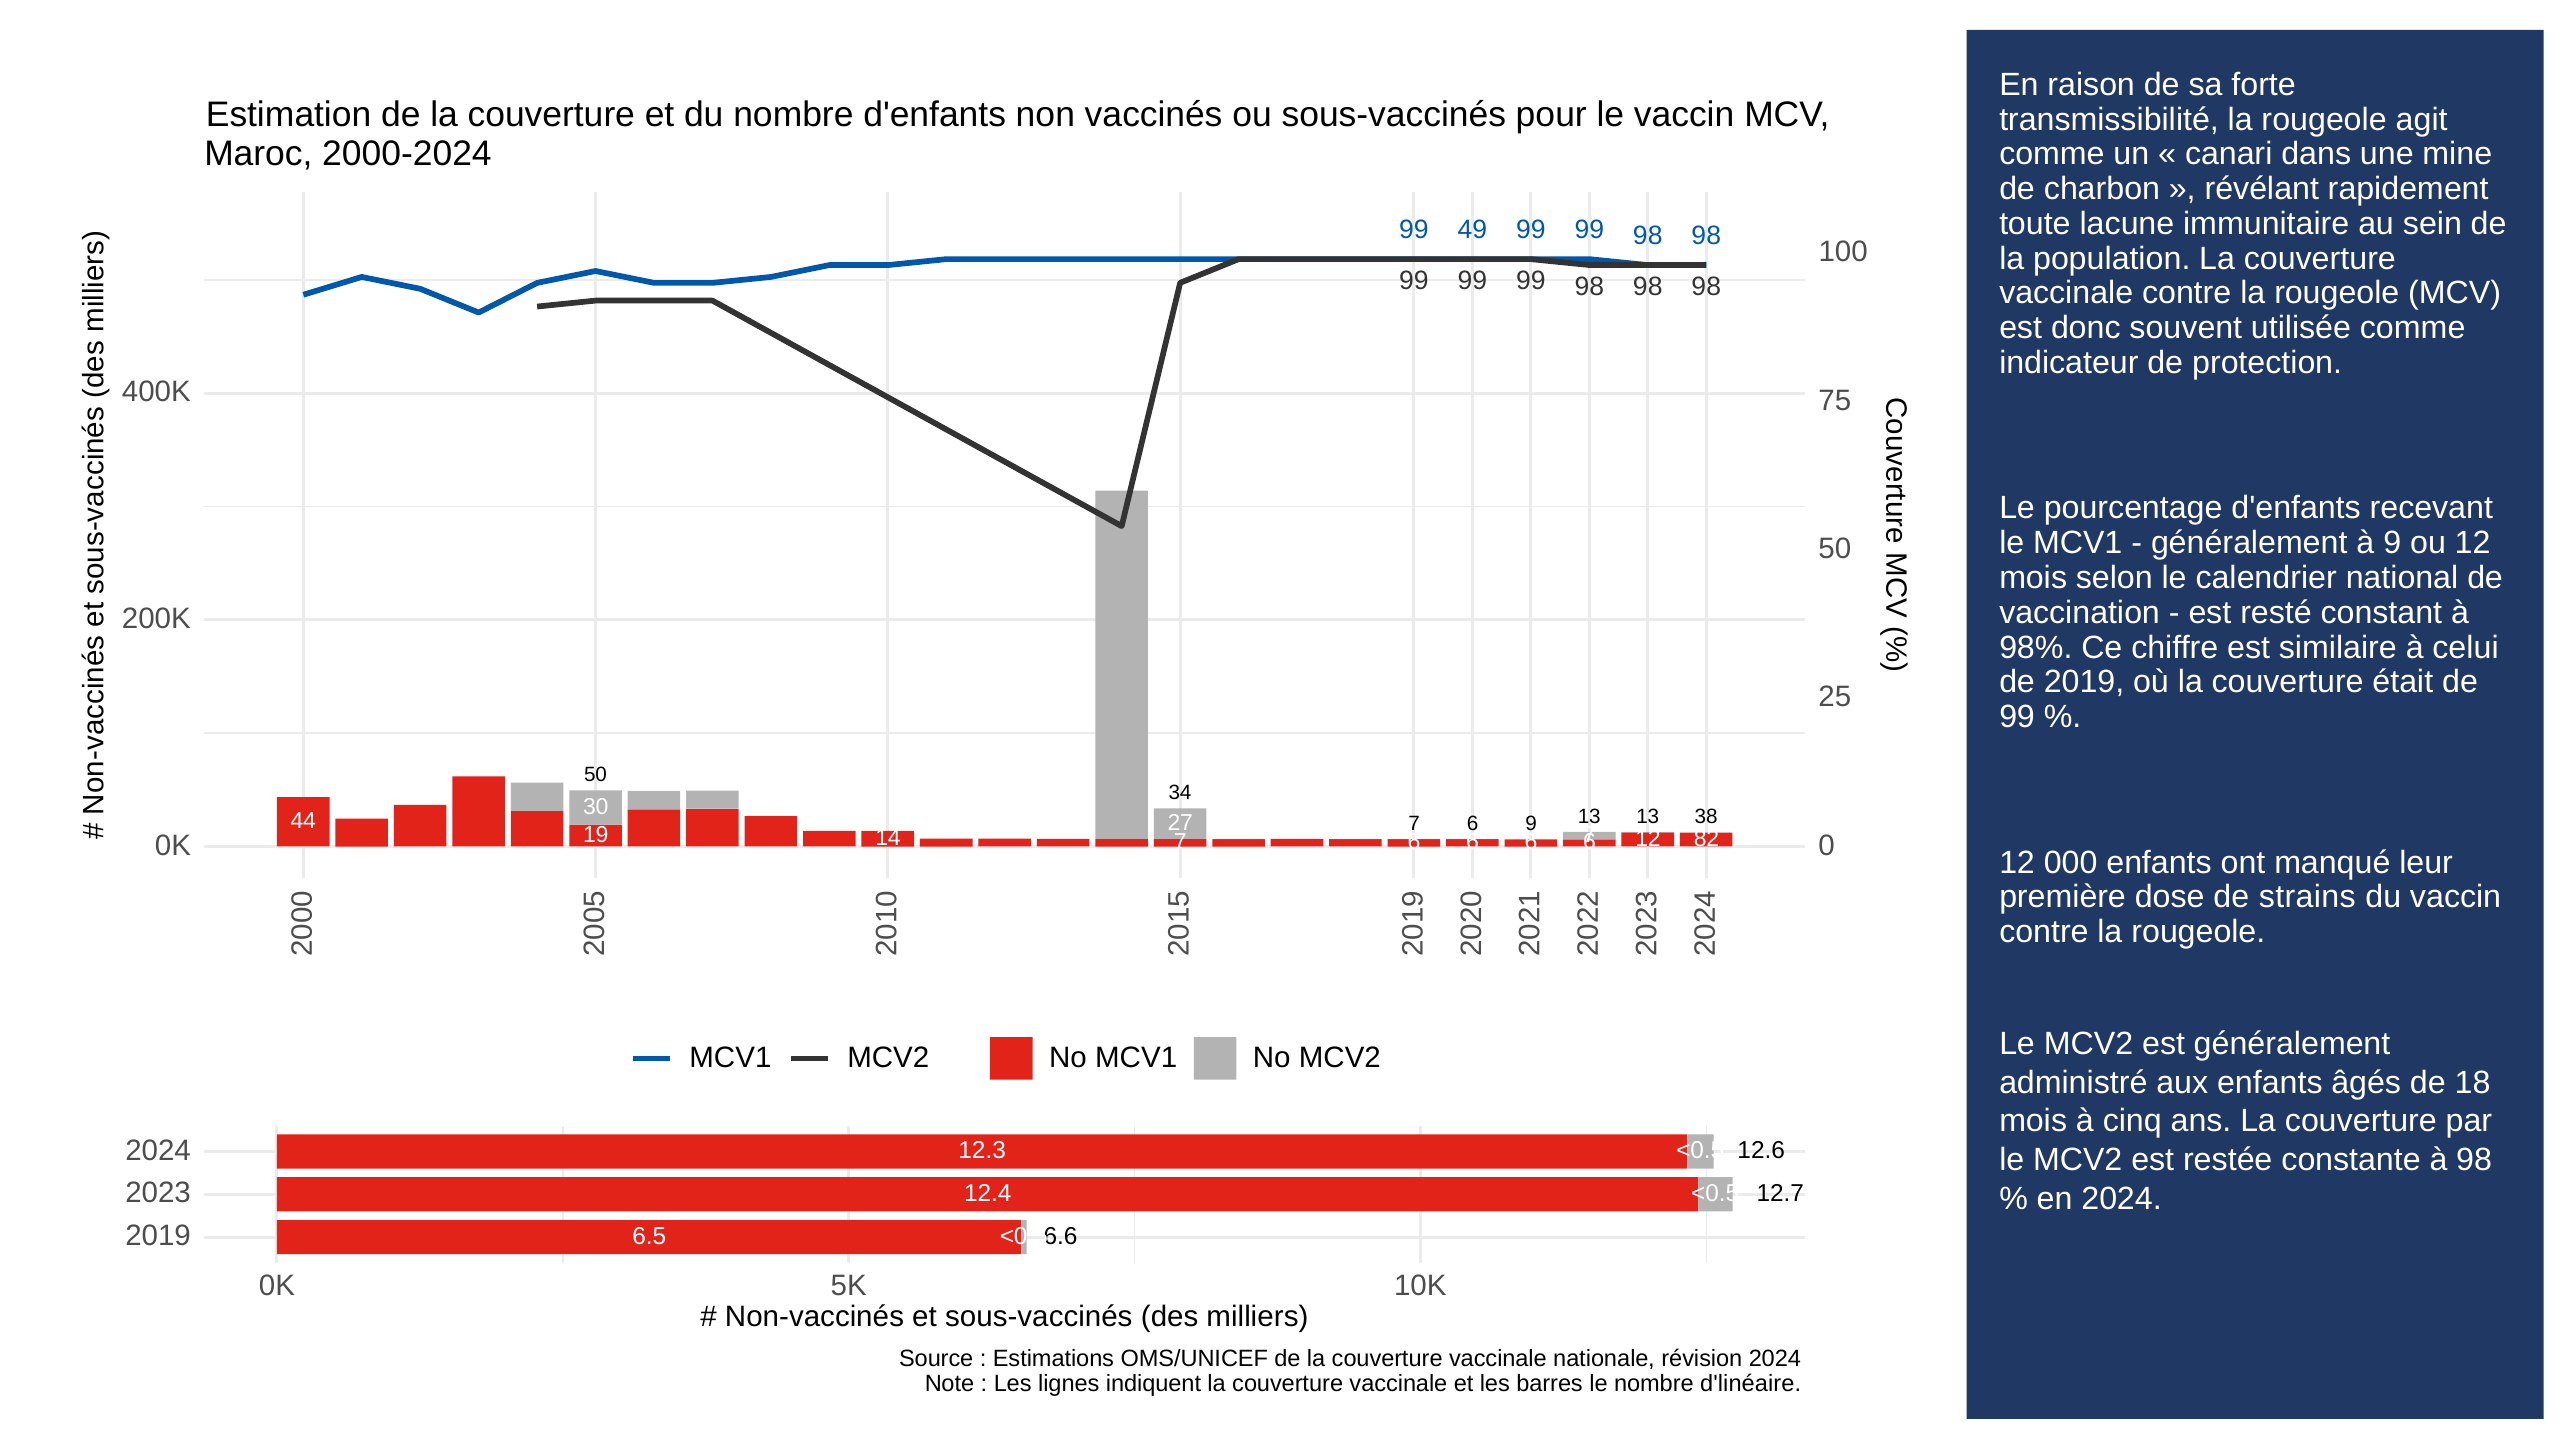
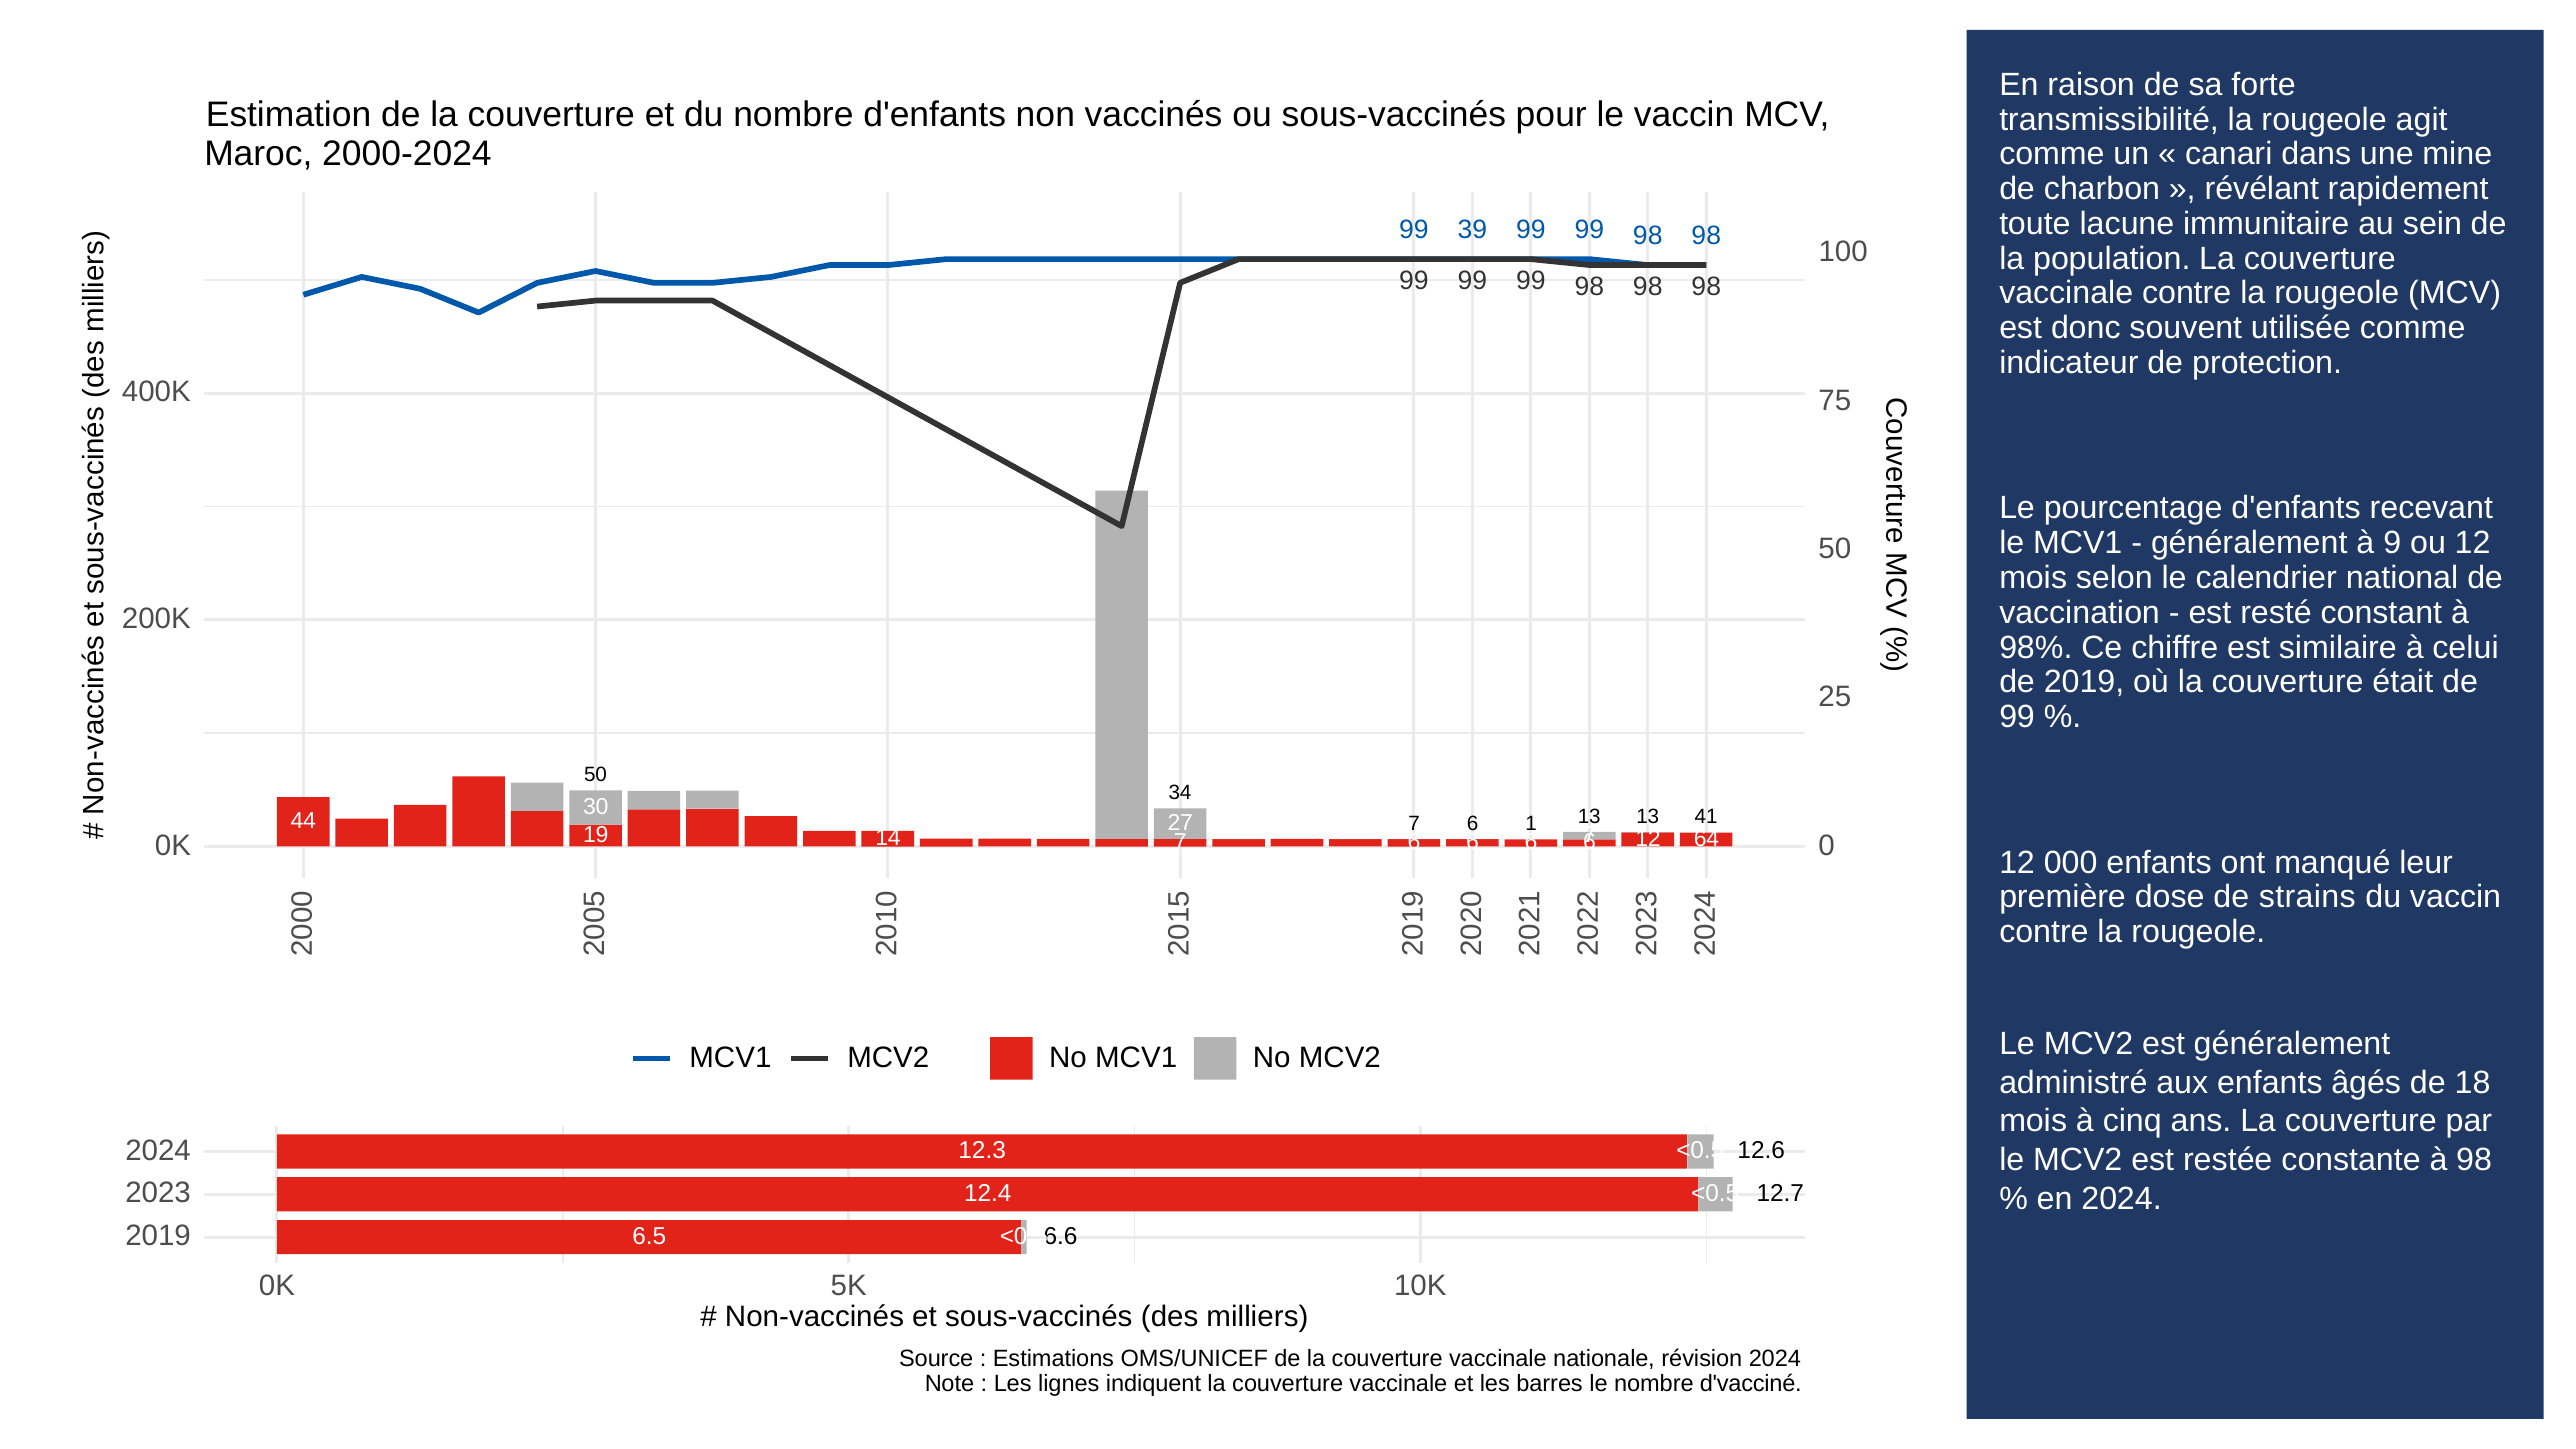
49: 49 -> 39
6 9: 9 -> 1
38: 38 -> 41
82: 82 -> 64
d'linéaire: d'linéaire -> d'vacciné
